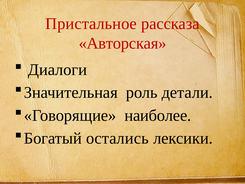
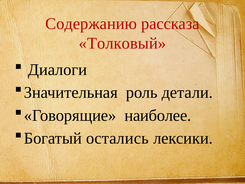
Пристальное: Пристальное -> Содержанию
Авторская: Авторская -> Толковый
